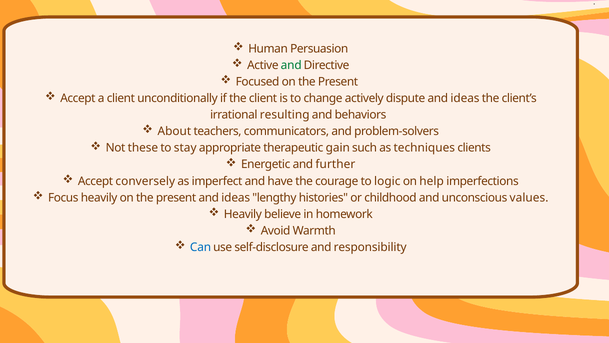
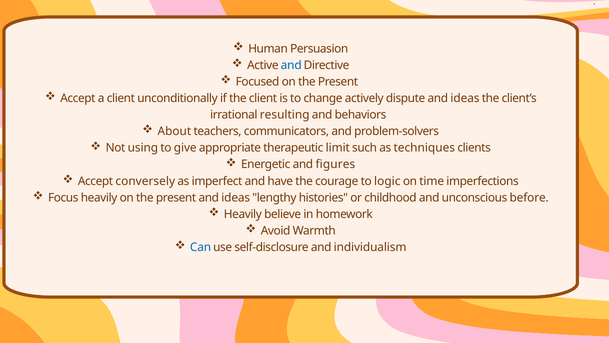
and at (291, 65) colour: green -> blue
these: these -> using
stay: stay -> give
gain: gain -> limit
further: further -> figures
help: help -> time
values: values -> before
responsibility: responsibility -> individualism
